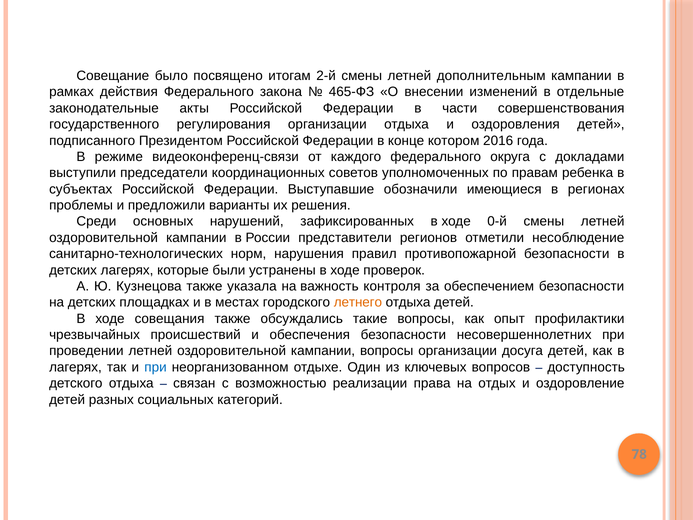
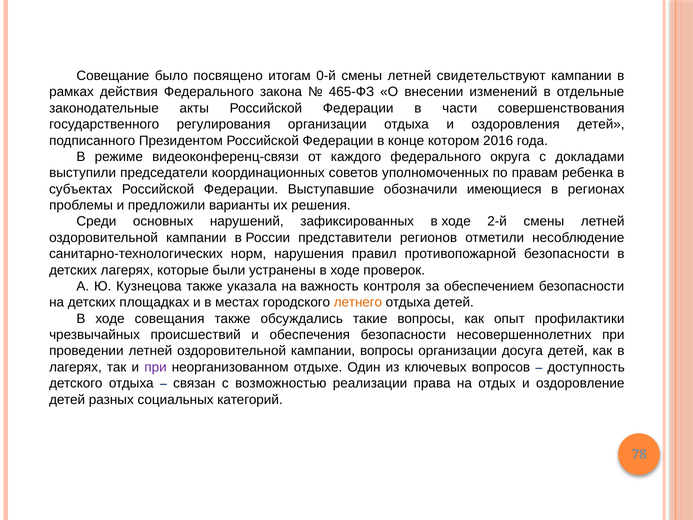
2-й: 2-й -> 0-й
дополнительным: дополнительным -> свидетельствуют
0-й: 0-й -> 2-й
при at (155, 367) colour: blue -> purple
